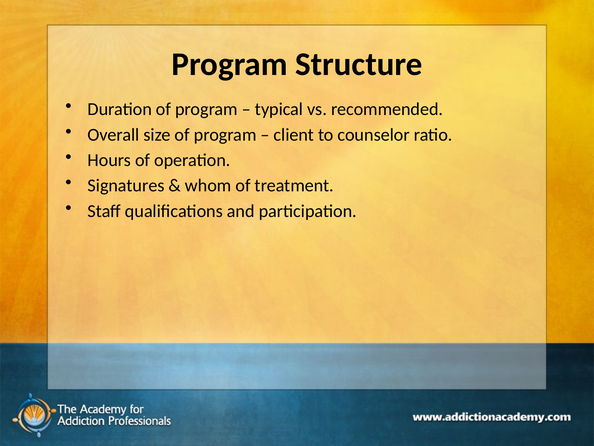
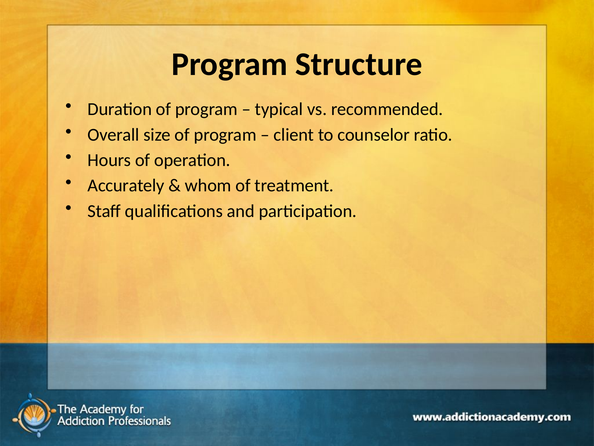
Signatures: Signatures -> Accurately
